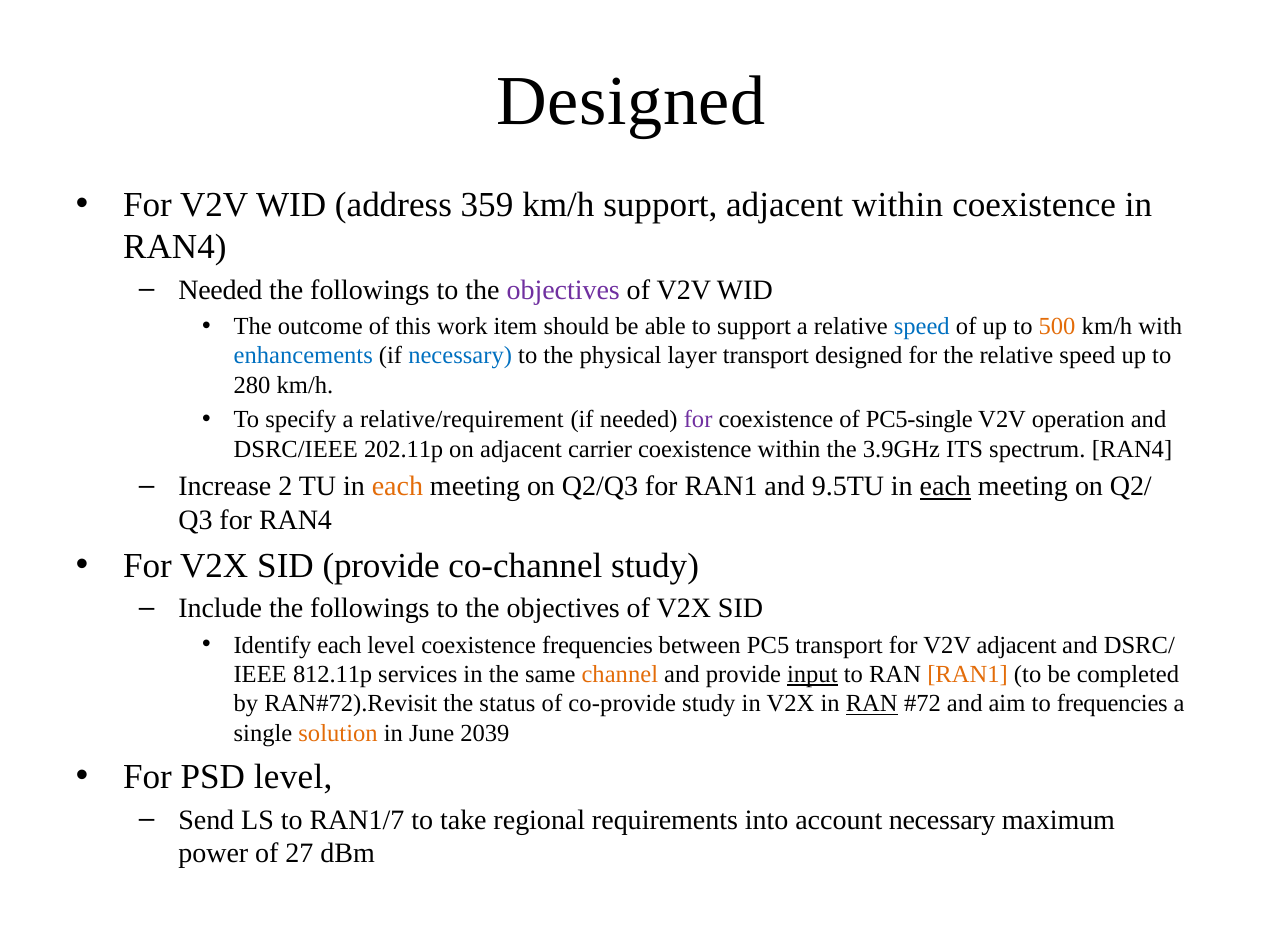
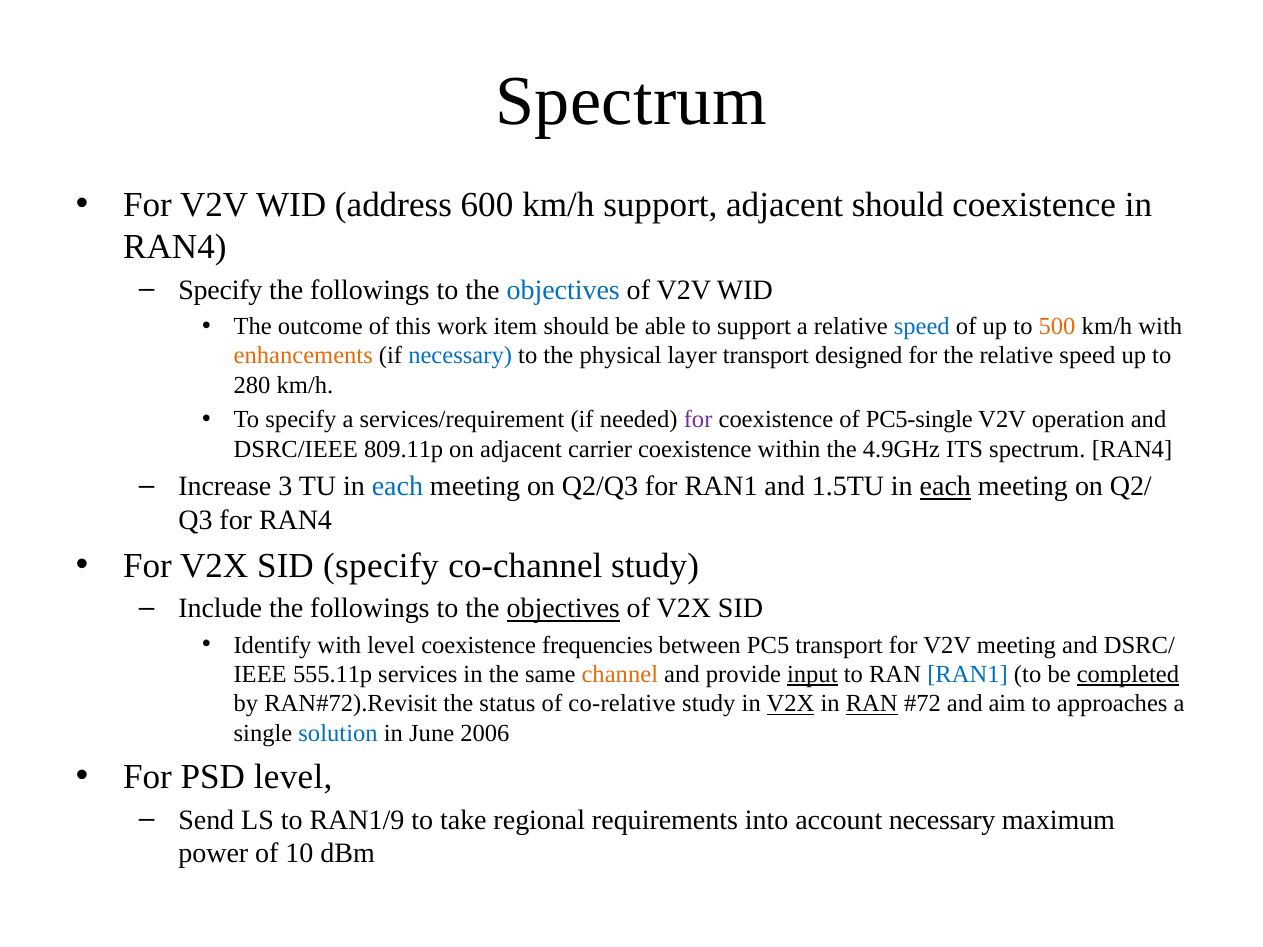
Designed at (631, 102): Designed -> Spectrum
359: 359 -> 600
adjacent within: within -> should
Needed at (220, 290): Needed -> Specify
objectives at (563, 290) colour: purple -> blue
enhancements colour: blue -> orange
relative/requirement: relative/requirement -> services/requirement
202.11p: 202.11p -> 809.11p
3.9GHz: 3.9GHz -> 4.9GHz
2: 2 -> 3
each at (397, 487) colour: orange -> blue
9.5TU: 9.5TU -> 1.5TU
SID provide: provide -> specify
objectives at (563, 609) underline: none -> present
Identify each: each -> with
V2V adjacent: adjacent -> meeting
812.11p: 812.11p -> 555.11p
RAN1 at (968, 675) colour: orange -> blue
completed underline: none -> present
co-provide: co-provide -> co-relative
V2X at (790, 704) underline: none -> present
to frequencies: frequencies -> approaches
solution colour: orange -> blue
2039: 2039 -> 2006
RAN1/7: RAN1/7 -> RAN1/9
27: 27 -> 10
